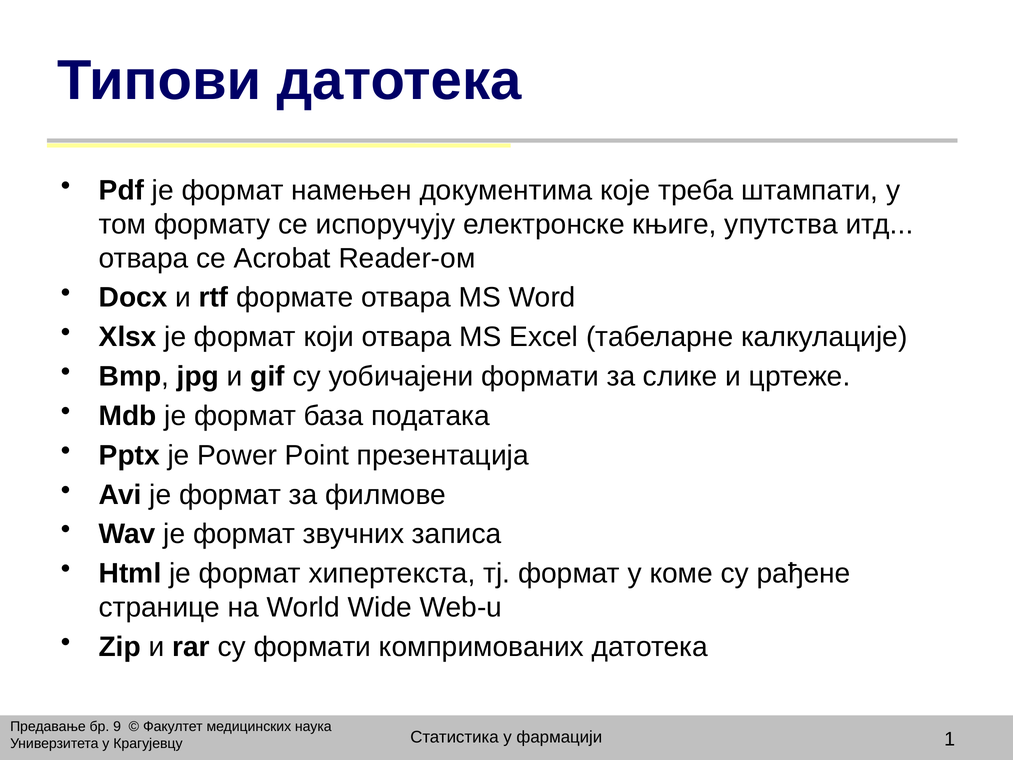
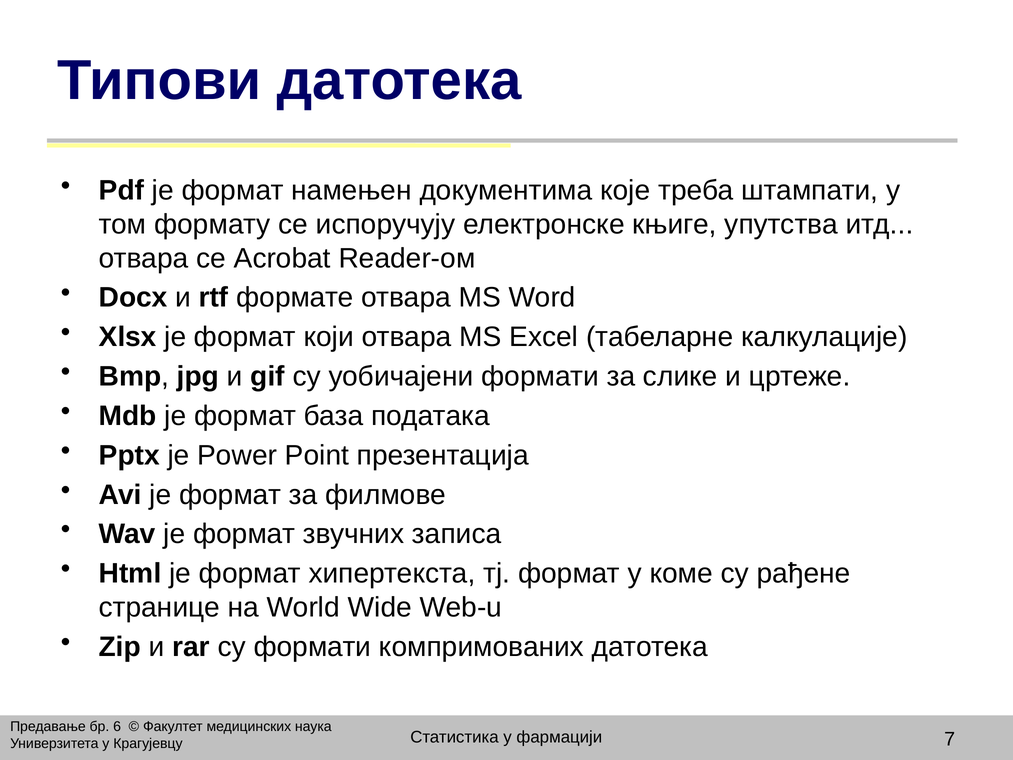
9: 9 -> 6
1: 1 -> 7
